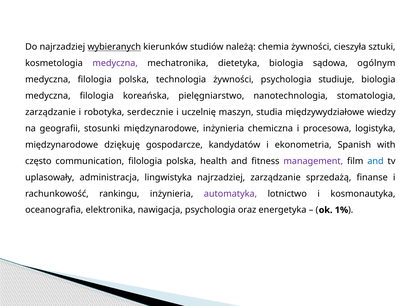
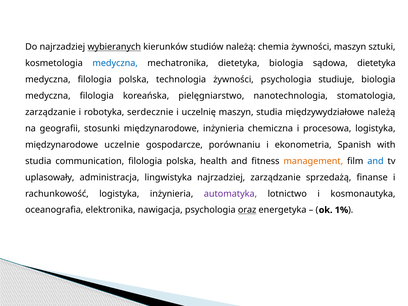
żywności cieszyła: cieszyła -> maszyn
medyczna at (115, 63) colour: purple -> blue
sądowa ogólnym: ogólnym -> dietetyka
międzywydziałowe wiedzy: wiedzy -> należą
dziękuję: dziękuję -> uczelnie
kandydatów: kandydatów -> porównaniu
często at (38, 161): często -> studia
management colour: purple -> orange
rachunkowość rankingu: rankingu -> logistyka
oraz underline: none -> present
